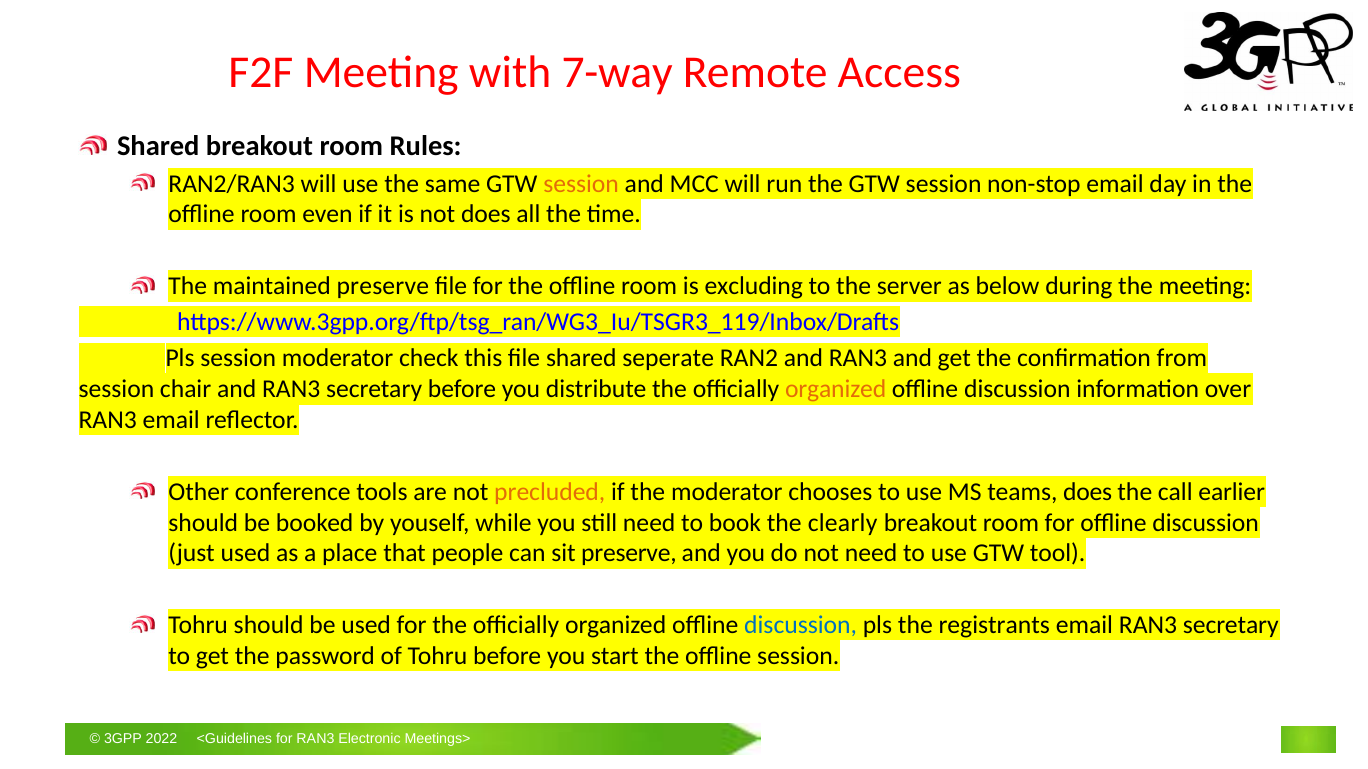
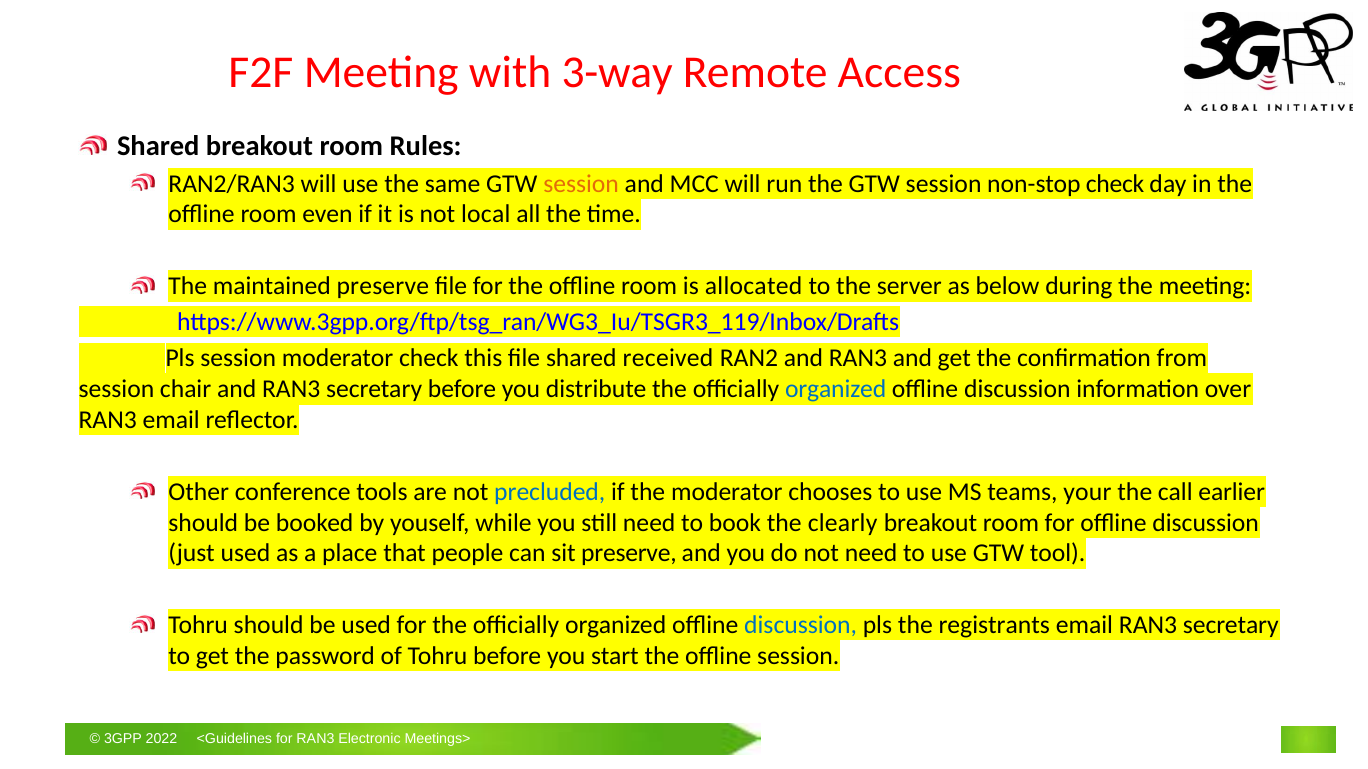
7-way: 7-way -> 3-way
non-stop email: email -> check
not does: does -> local
excluding: excluding -> allocated
seperate: seperate -> received
organized at (836, 390) colour: orange -> blue
precluded colour: orange -> blue
teams does: does -> your
